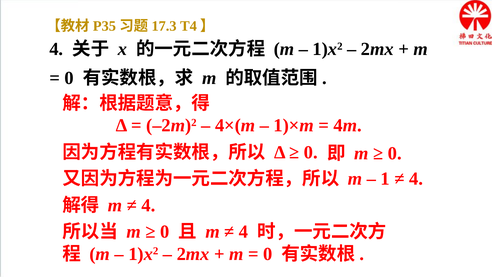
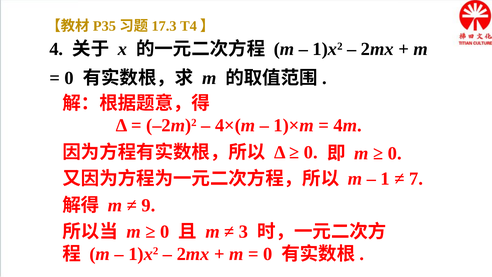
4 at (416, 179): 4 -> 7
4 at (148, 205): 4 -> 9
4 at (244, 232): 4 -> 3
